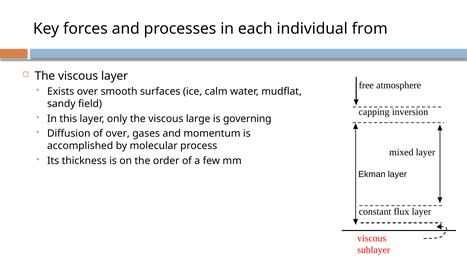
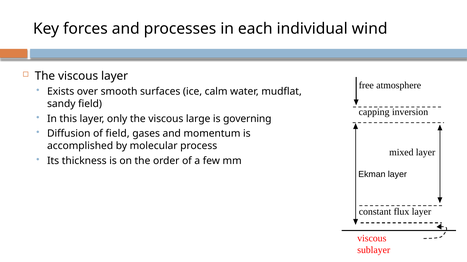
from: from -> wind
of over: over -> field
